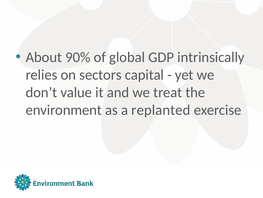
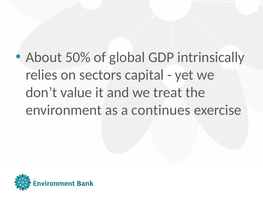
90%: 90% -> 50%
replanted: replanted -> continues
